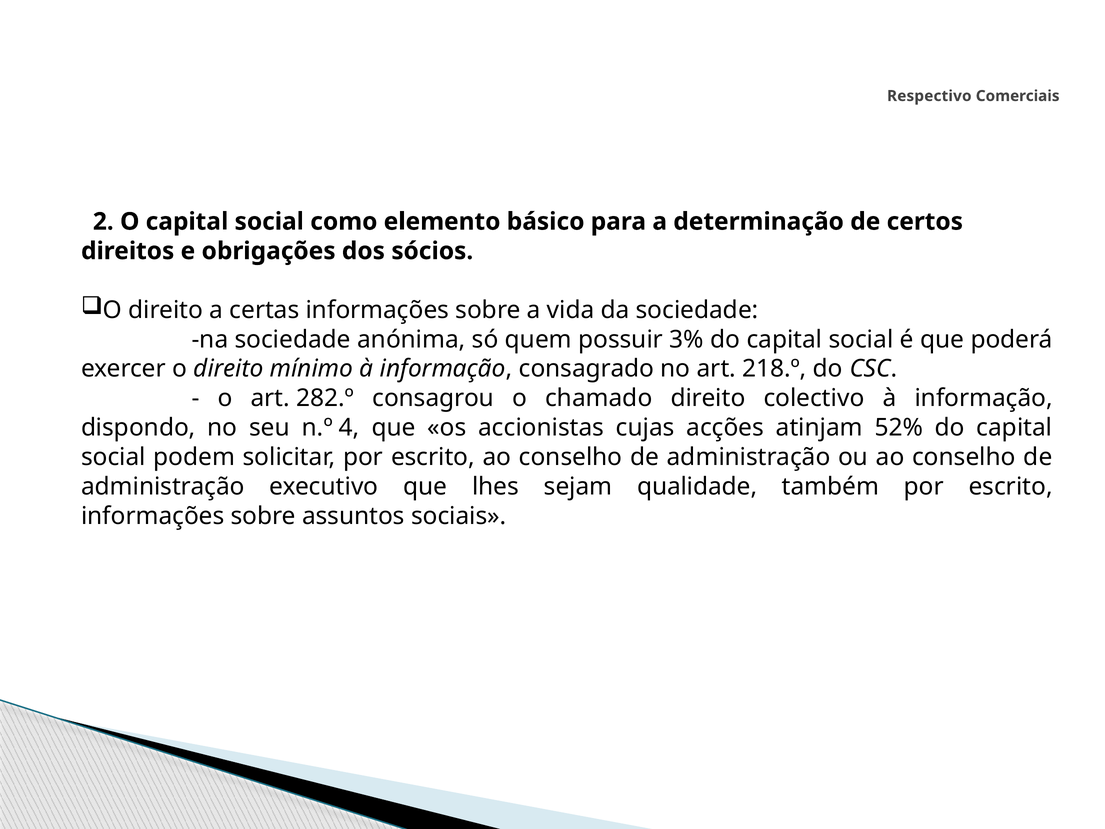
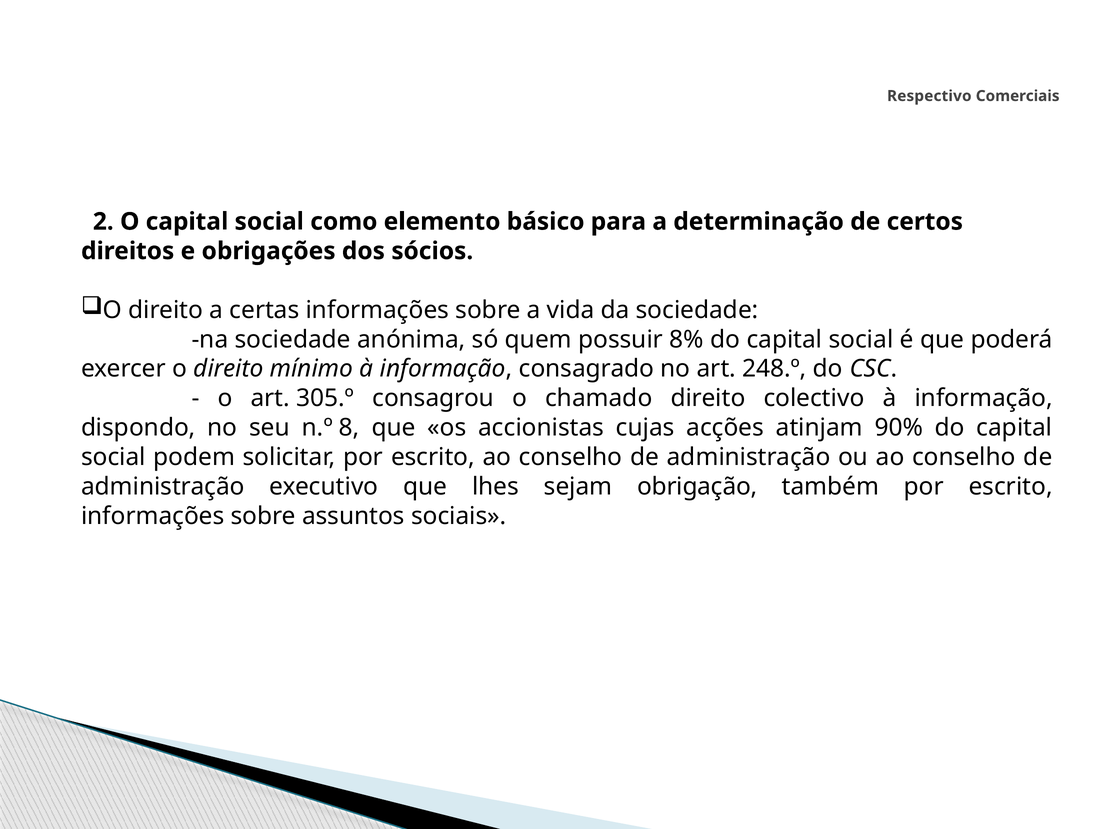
3%: 3% -> 8%
218.º: 218.º -> 248.º
282.º: 282.º -> 305.º
4: 4 -> 8
52%: 52% -> 90%
qualidade: qualidade -> obrigação
